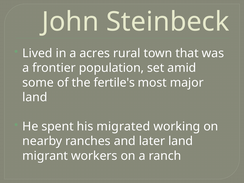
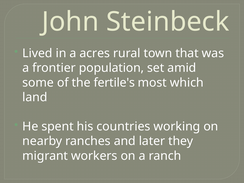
major: major -> which
migrated: migrated -> countries
later land: land -> they
